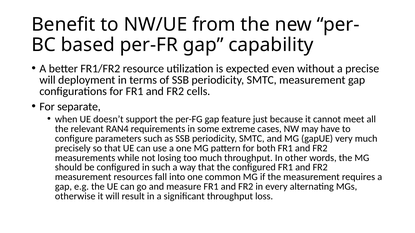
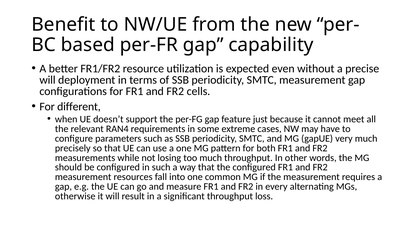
separate: separate -> different
